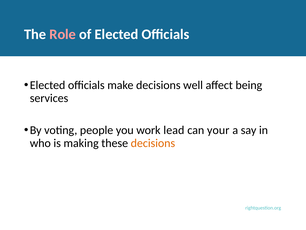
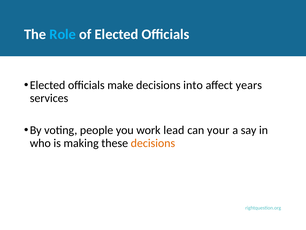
Role colour: pink -> light blue
well: well -> into
being: being -> years
